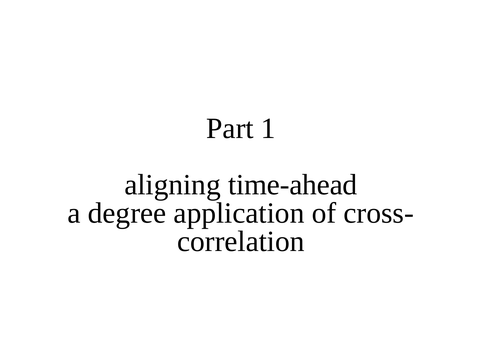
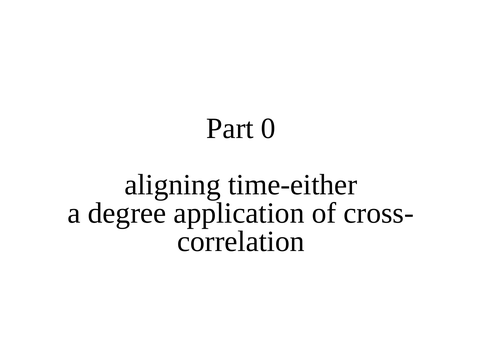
1: 1 -> 0
time-ahead: time-ahead -> time-either
